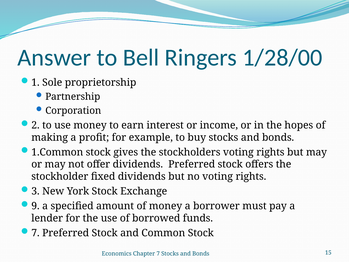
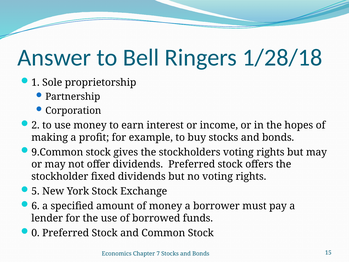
1/28/00: 1/28/00 -> 1/28/18
1.Common: 1.Common -> 9.Common
3: 3 -> 5
9: 9 -> 6
7 at (35, 233): 7 -> 0
